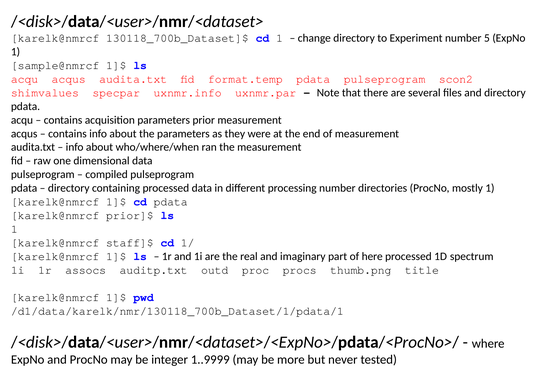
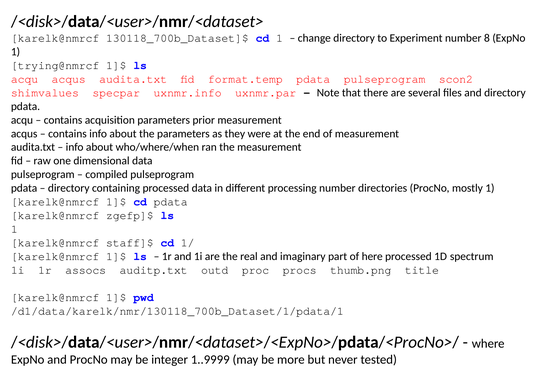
5: 5 -> 8
sample@nmrcf: sample@nmrcf -> trying@nmrcf
prior]$: prior]$ -> zgefp]$
